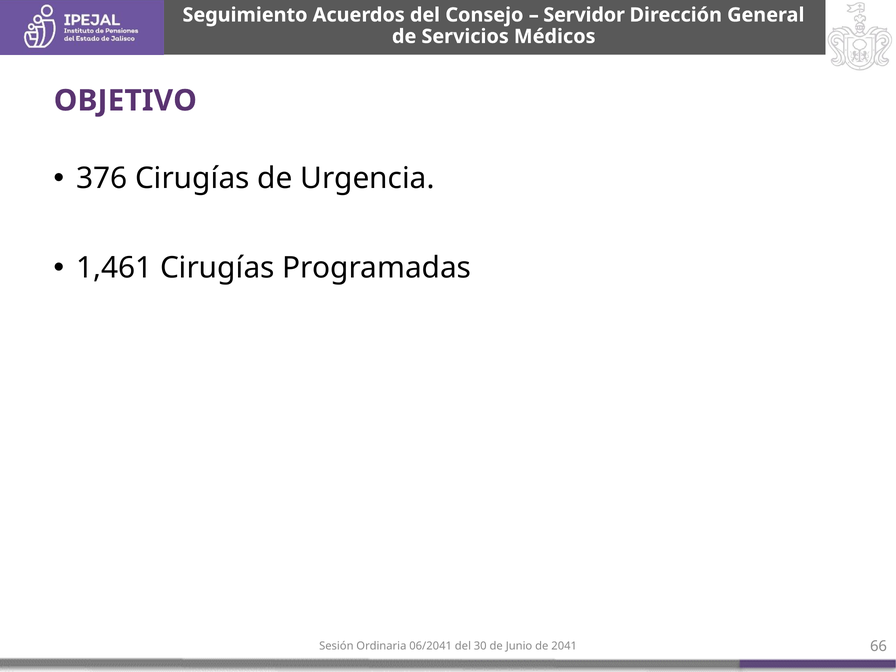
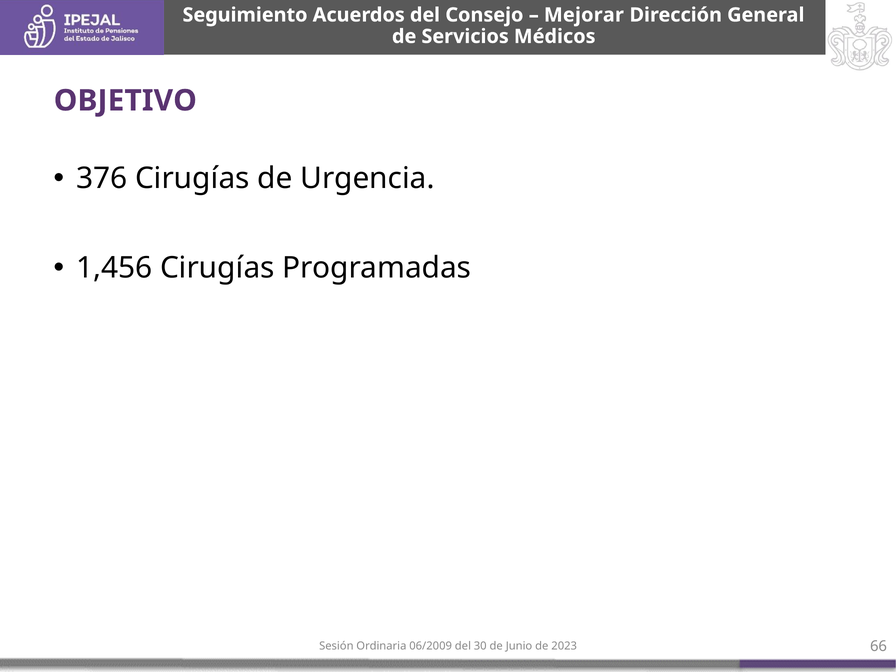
Servidor: Servidor -> Mejorar
1,461: 1,461 -> 1,456
06/2041: 06/2041 -> 06/2009
2041: 2041 -> 2023
